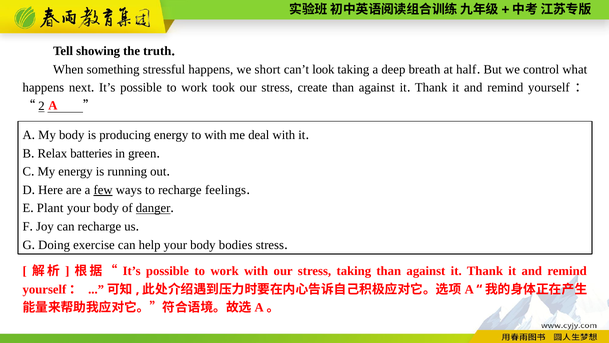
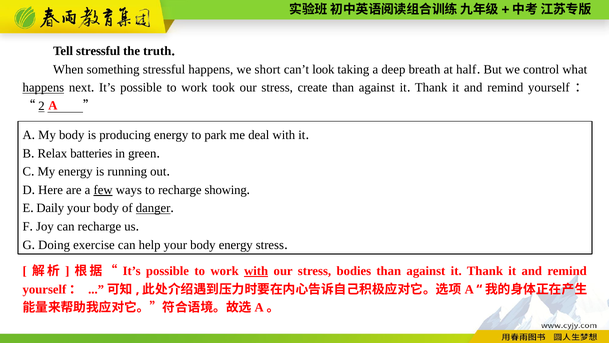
Tell showing: showing -> stressful
happens at (43, 88) underline: none -> present
to with: with -> park
feelings: feelings -> showing
Plant: Plant -> Daily
body bodies: bodies -> energy
with at (256, 271) underline: none -> present
stress taking: taking -> bodies
